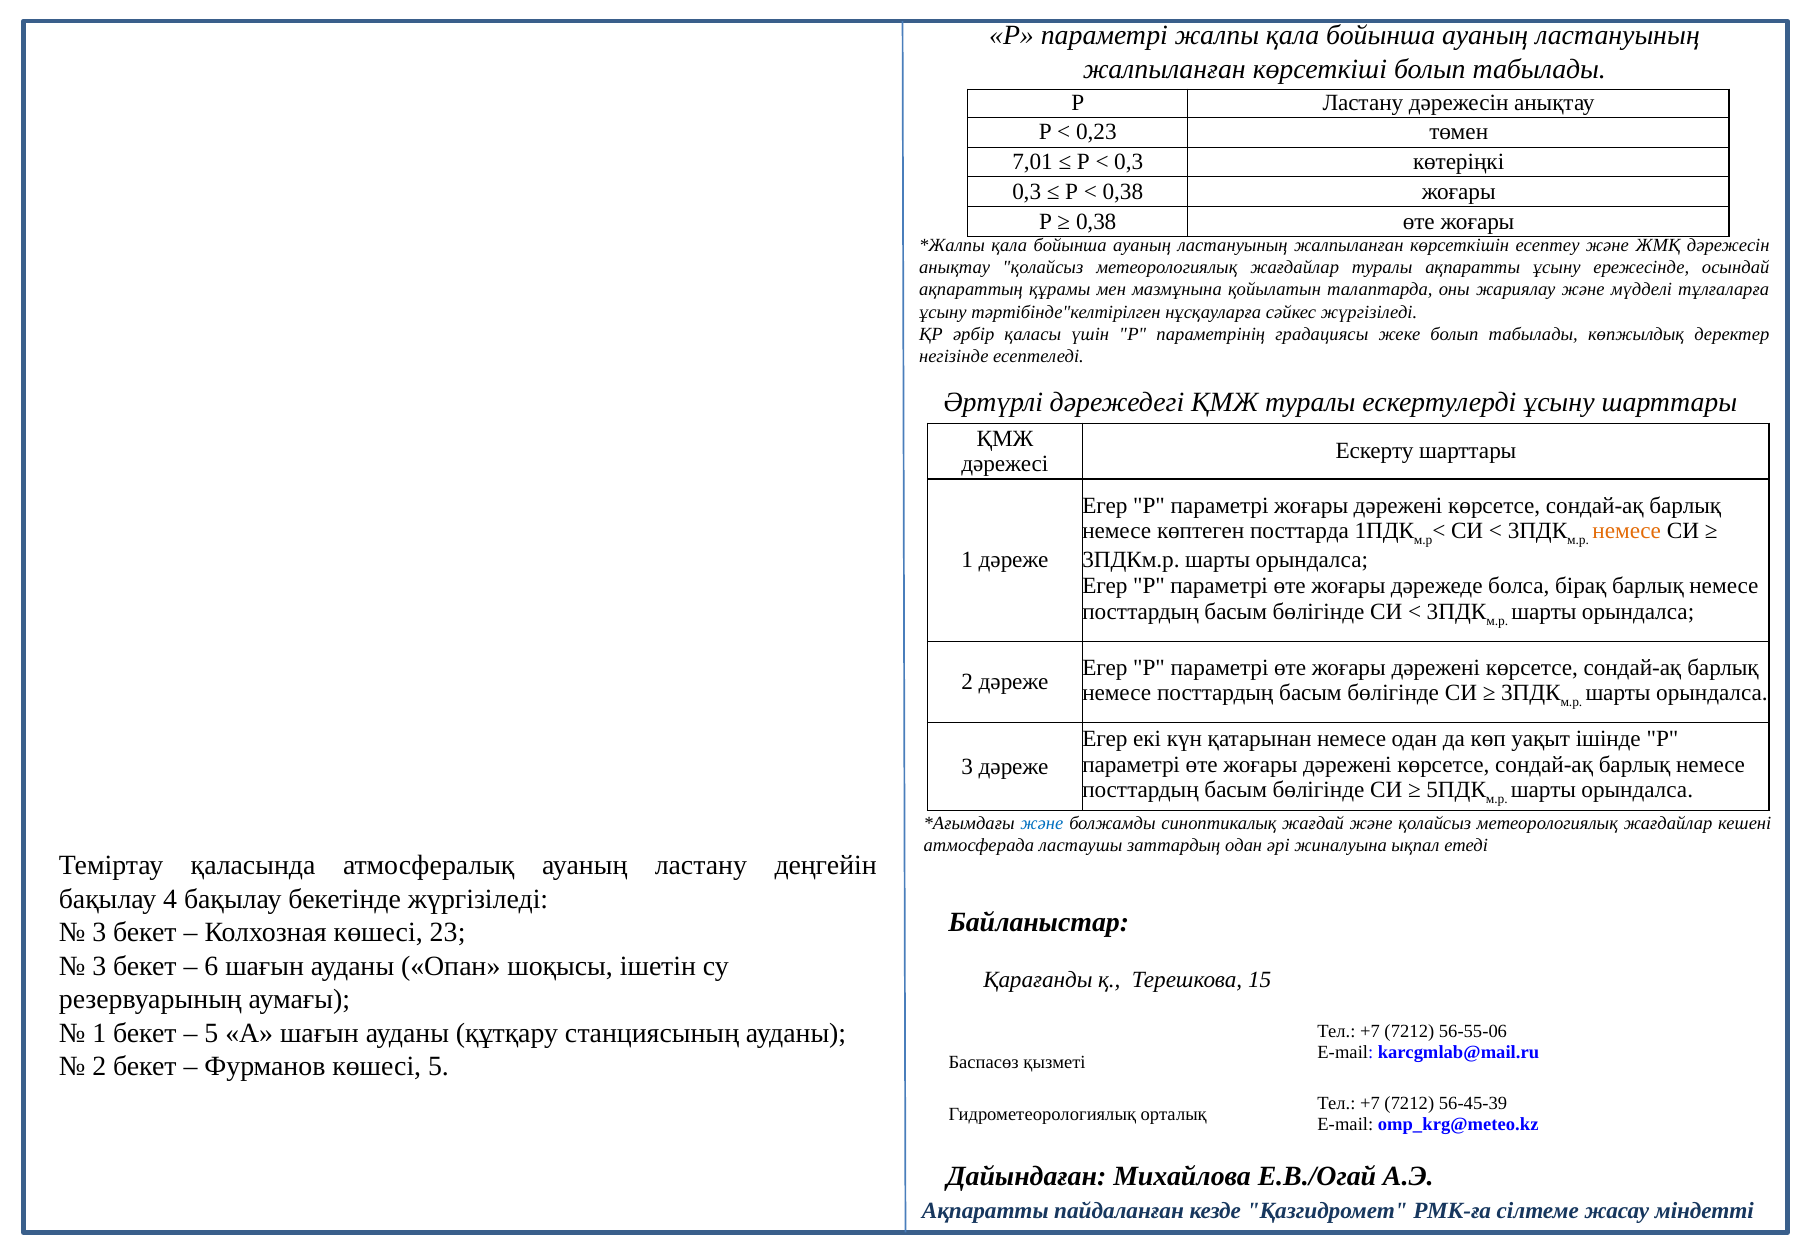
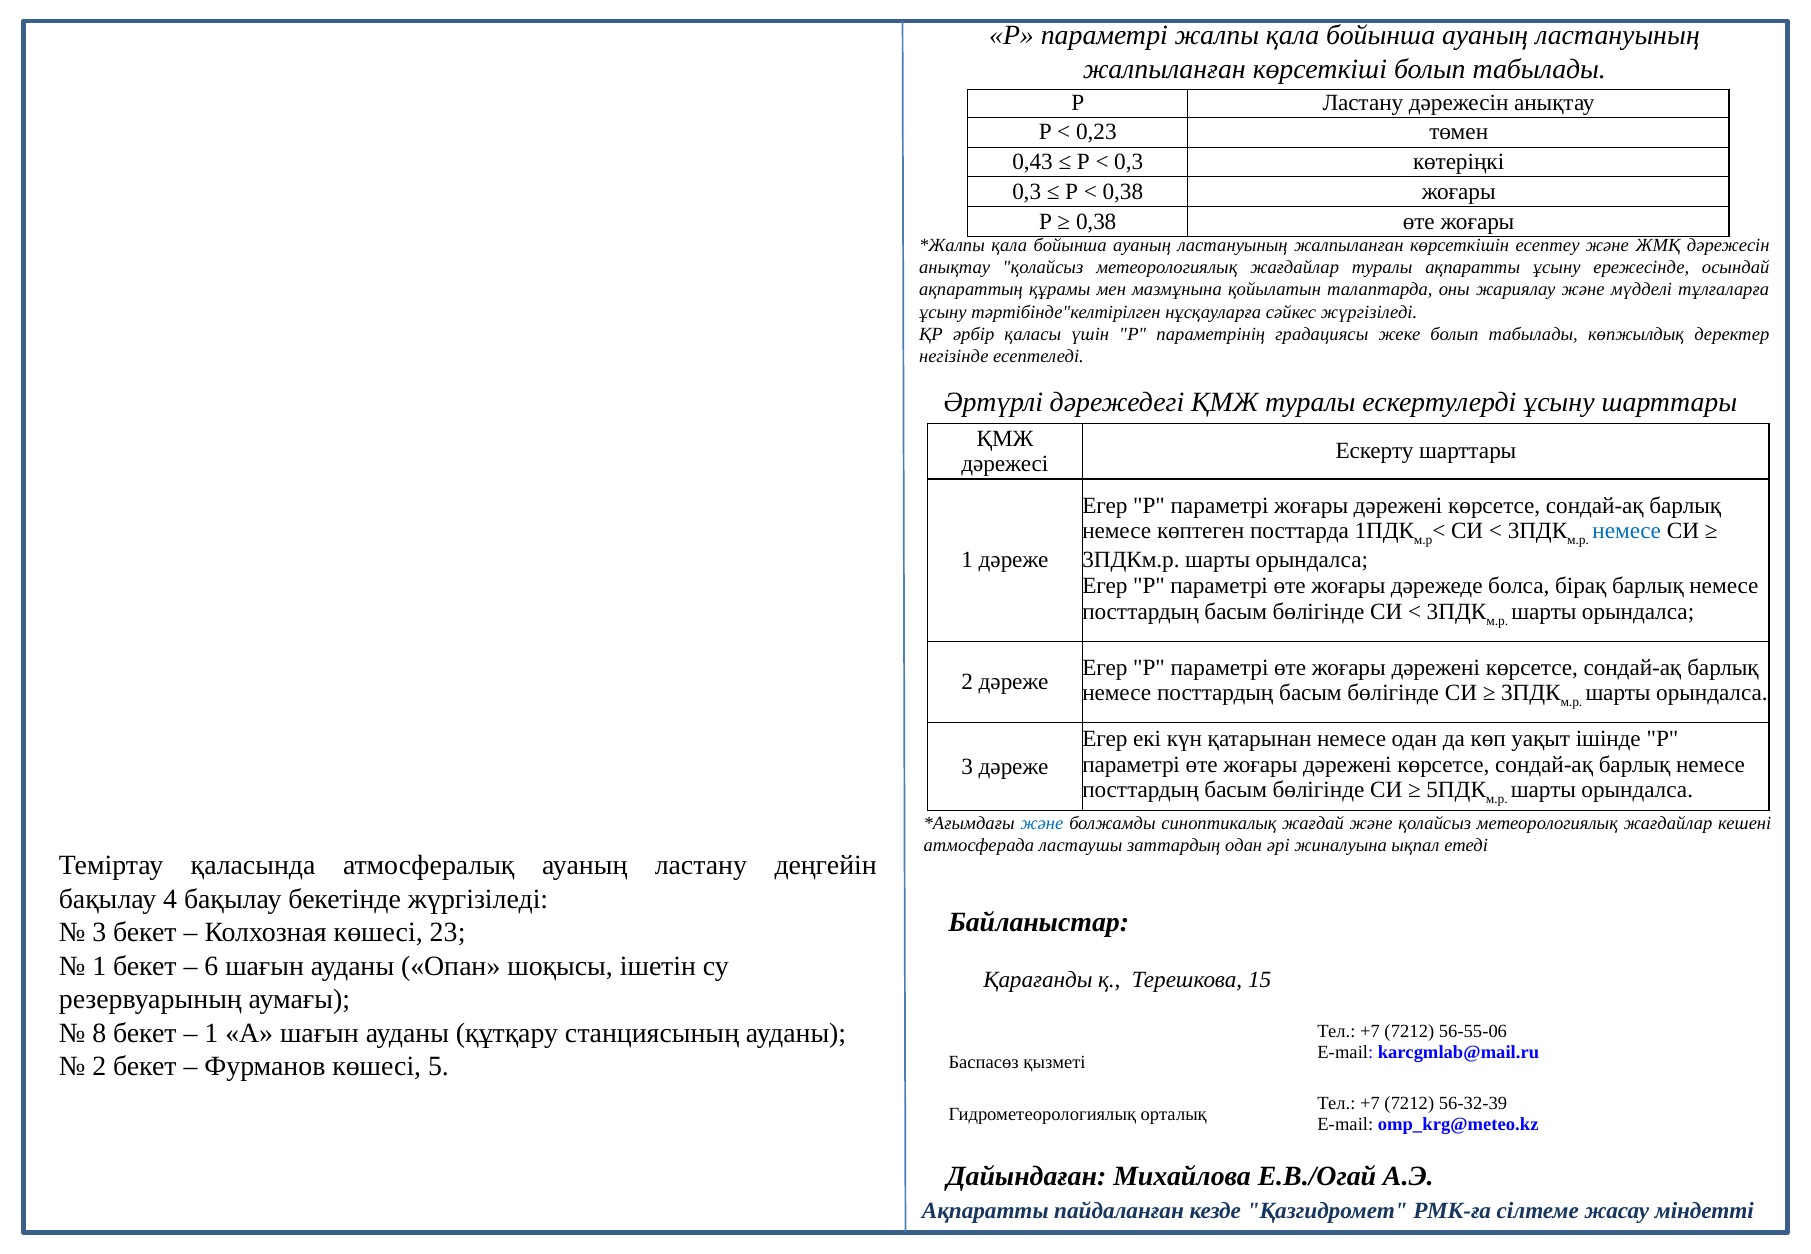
7,01: 7,01 -> 0,43
немесе at (1627, 531) colour: orange -> blue
3 at (99, 966): 3 -> 1
1 at (99, 1033): 1 -> 8
5 at (211, 1033): 5 -> 1
56-45-39: 56-45-39 -> 56-32-39
